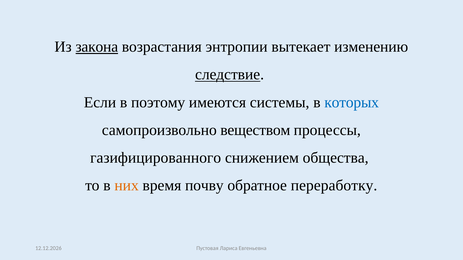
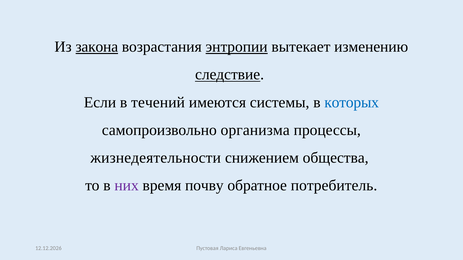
энтропии underline: none -> present
поэтому: поэтому -> течений
веществом: веществом -> организма
газифицированного: газифицированного -> жизнедеятельности
них colour: orange -> purple
переработку: переработку -> потребитель
